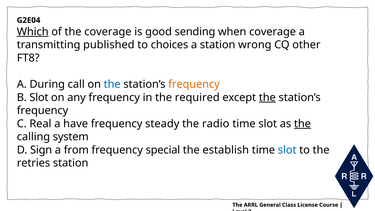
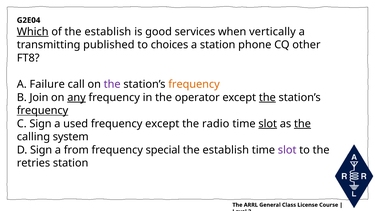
of the coverage: coverage -> establish
sending: sending -> services
when coverage: coverage -> vertically
wrong: wrong -> phone
During: During -> Failure
the at (112, 84) colour: blue -> purple
B Slot: Slot -> Join
any underline: none -> present
required: required -> operator
frequency at (43, 111) underline: none -> present
C Real: Real -> Sign
have: have -> used
frequency steady: steady -> except
slot at (268, 124) underline: none -> present
slot at (287, 150) colour: blue -> purple
